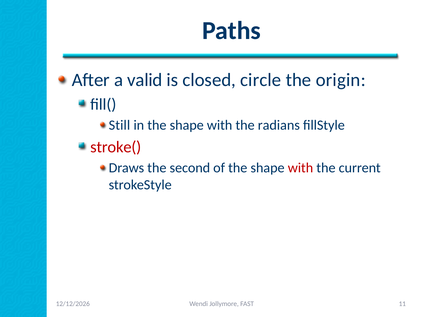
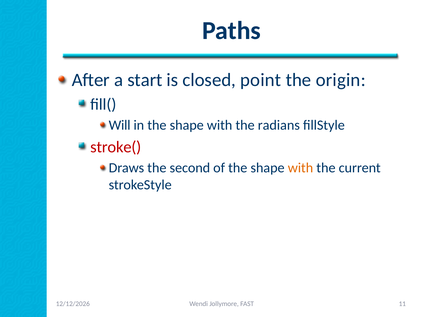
valid: valid -> start
circle: circle -> point
Still: Still -> Will
with at (300, 168) colour: red -> orange
